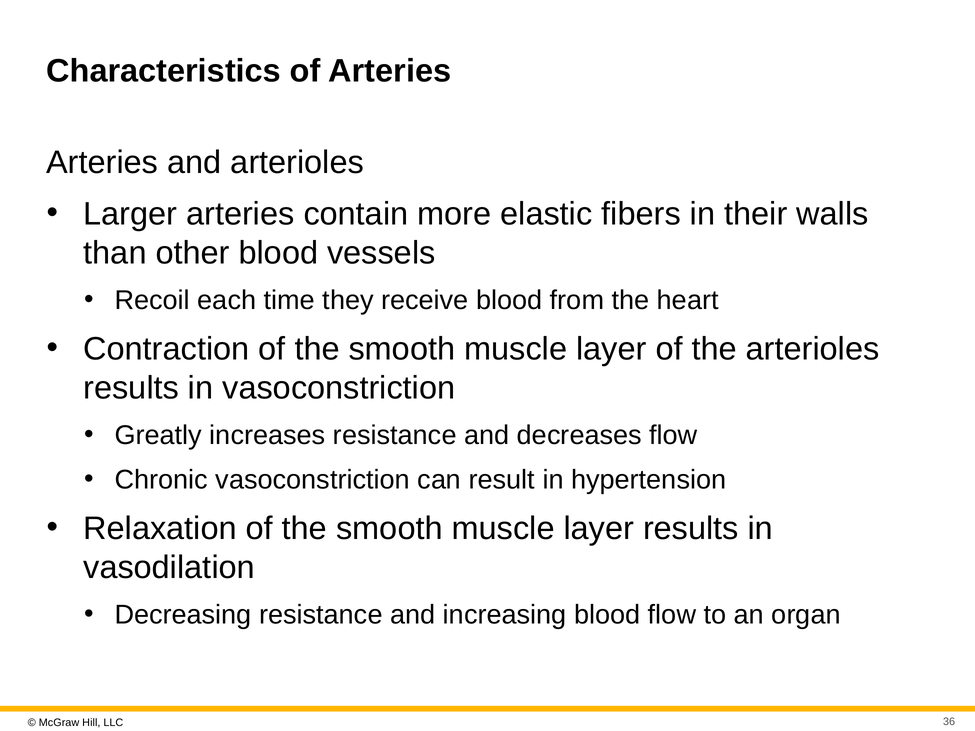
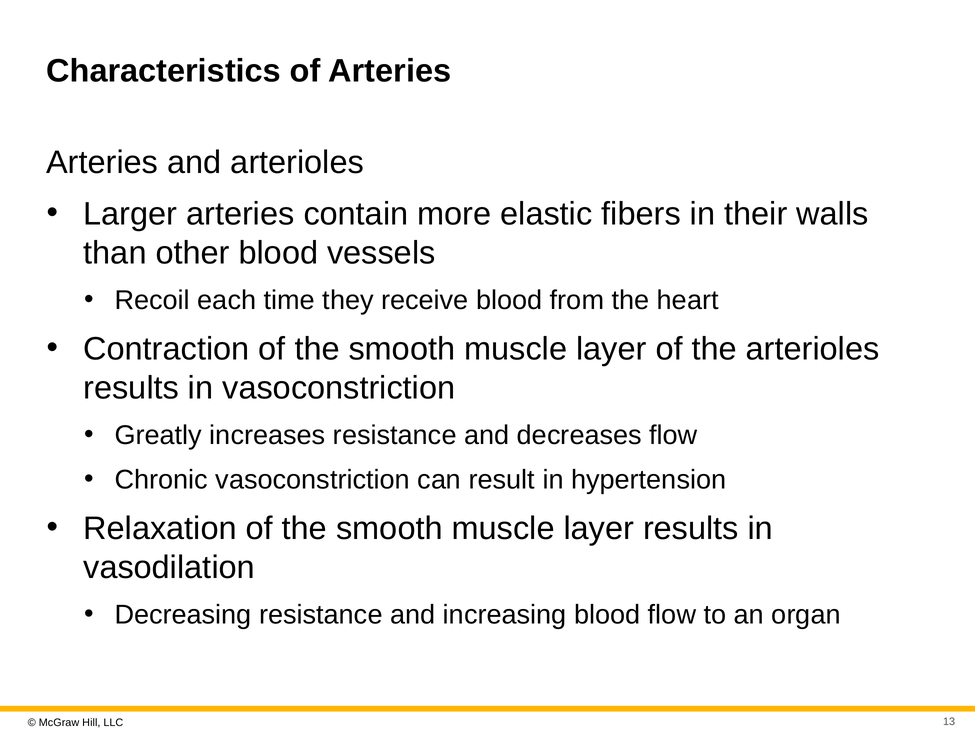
36: 36 -> 13
